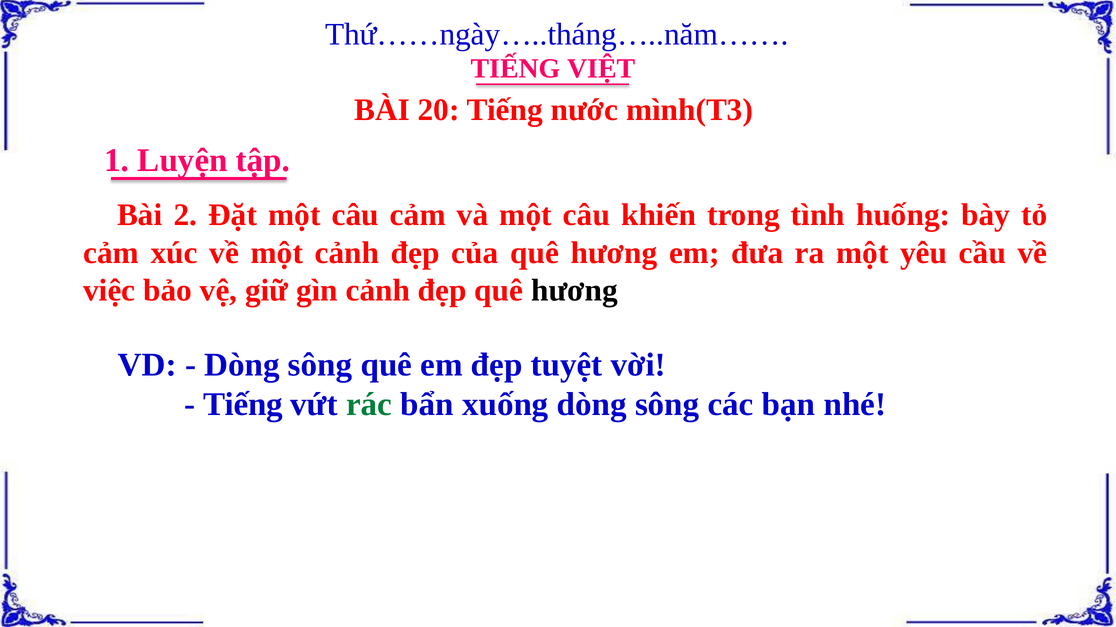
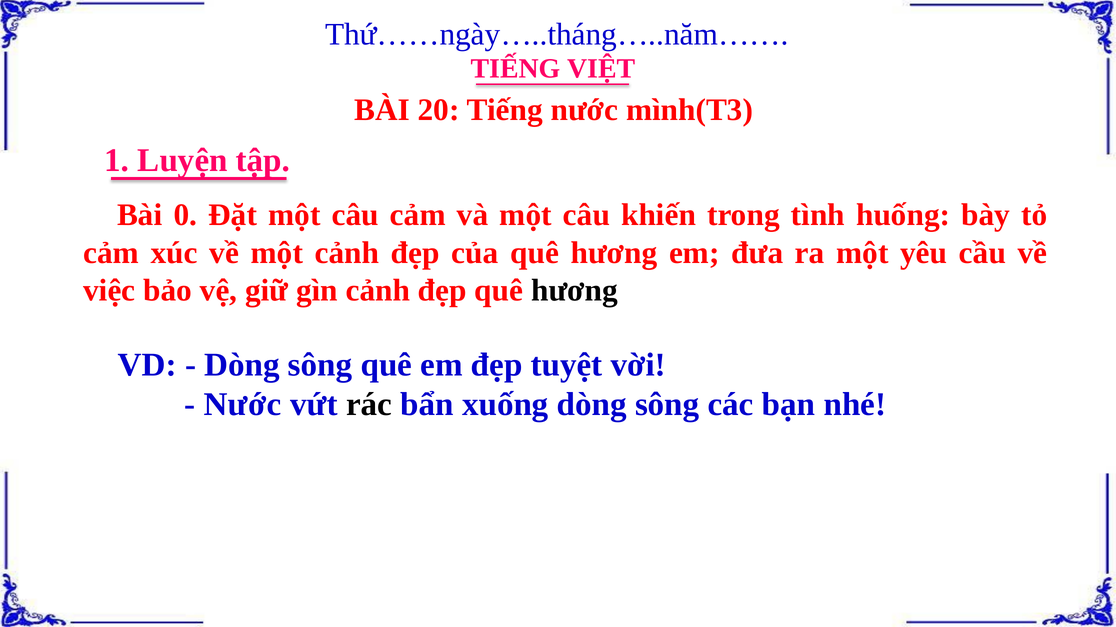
2: 2 -> 0
Tiếng at (243, 405): Tiếng -> Nước
rác colour: green -> black
